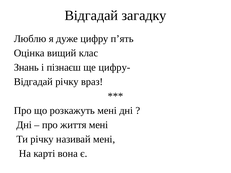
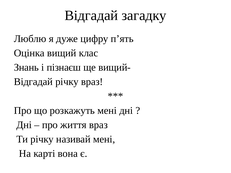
цифру-: цифру- -> вищий-
життя мені: мені -> враз
